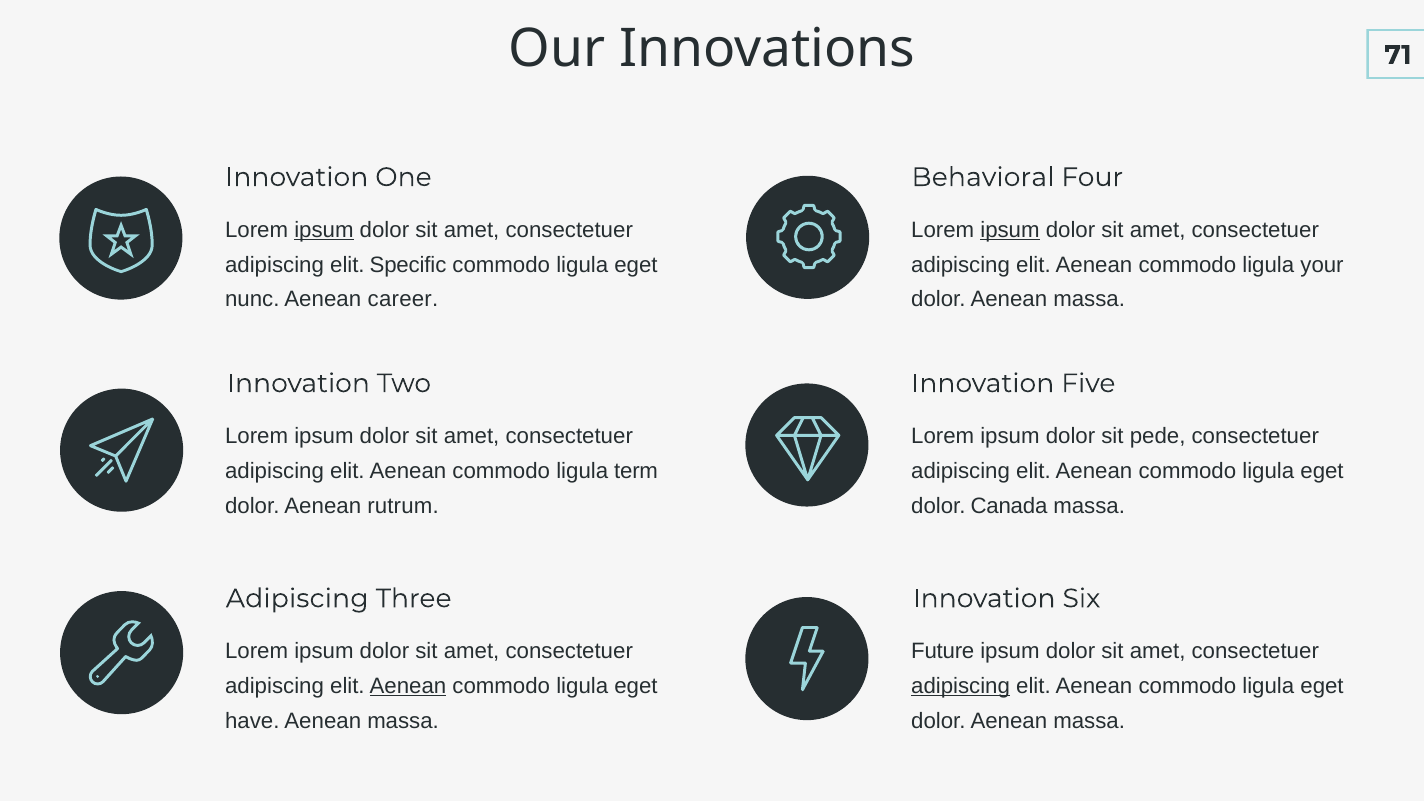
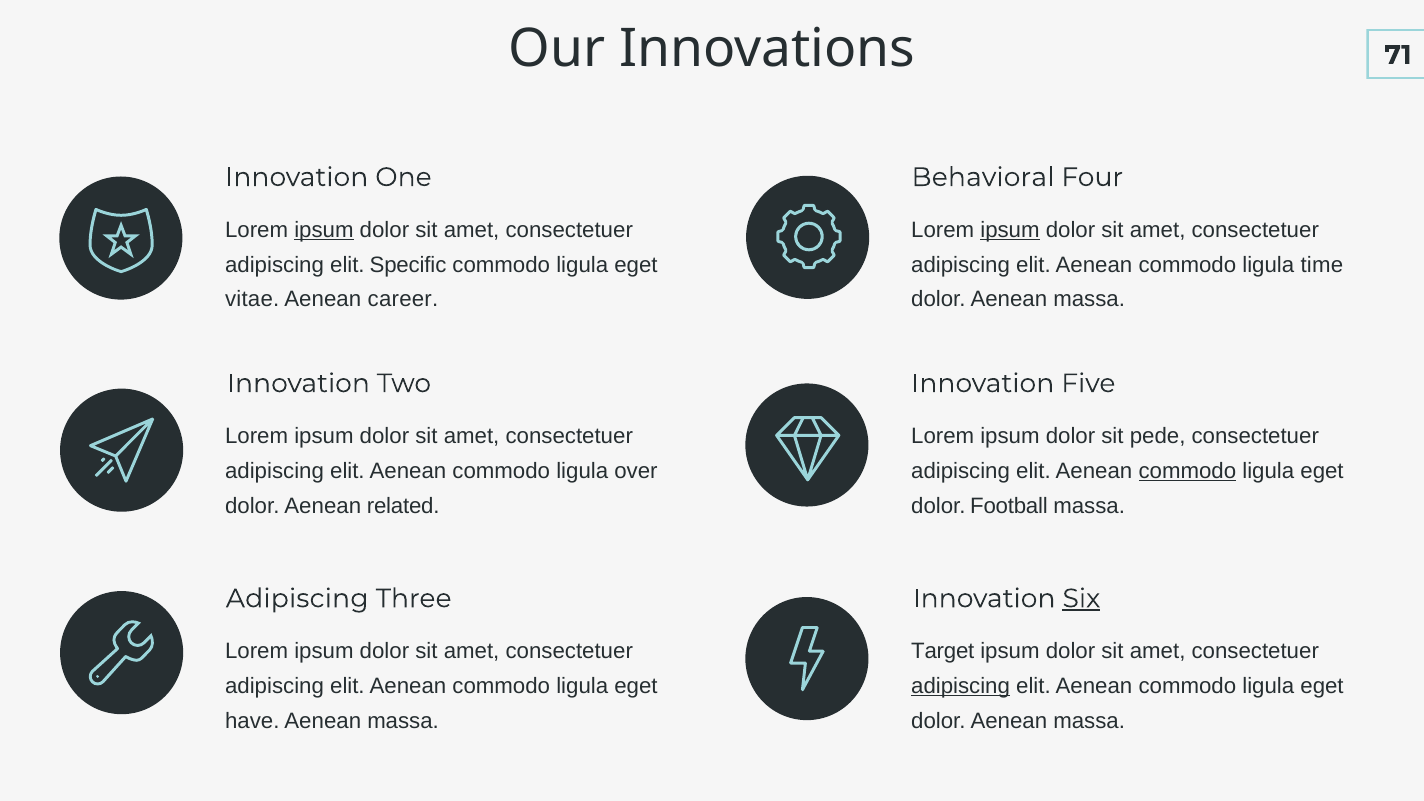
your: your -> time
nunc: nunc -> vitae
term: term -> over
commodo at (1187, 471) underline: none -> present
rutrum: rutrum -> related
Canada: Canada -> Football
Six underline: none -> present
Future: Future -> Target
Aenean at (408, 686) underline: present -> none
